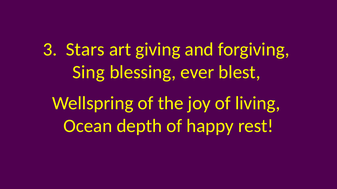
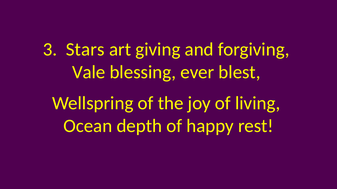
Sing: Sing -> Vale
